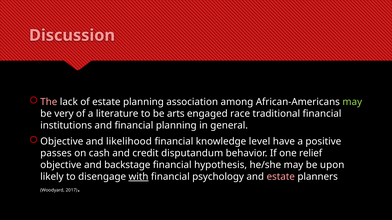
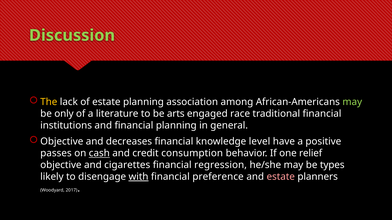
Discussion colour: pink -> light green
The colour: pink -> yellow
very: very -> only
likelihood: likelihood -> decreases
cash underline: none -> present
disputandum: disputandum -> consumption
backstage: backstage -> cigarettes
hypothesis: hypothesis -> regression
upon: upon -> types
psychology: psychology -> preference
